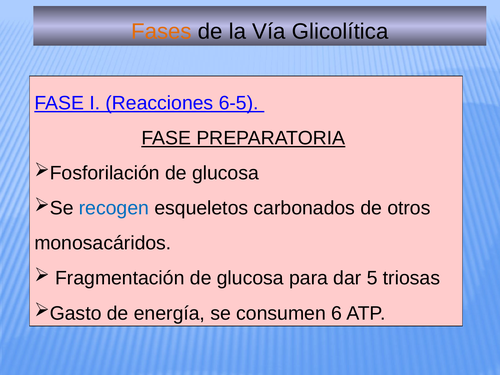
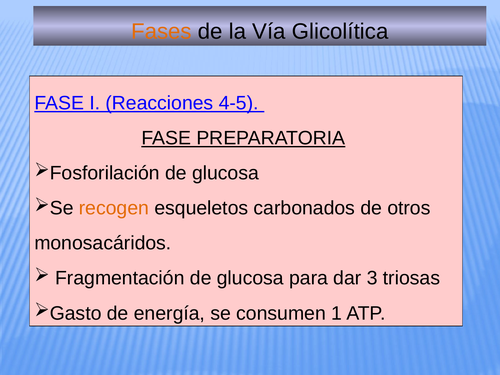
6-5: 6-5 -> 4-5
recogen colour: blue -> orange
5: 5 -> 3
6: 6 -> 1
